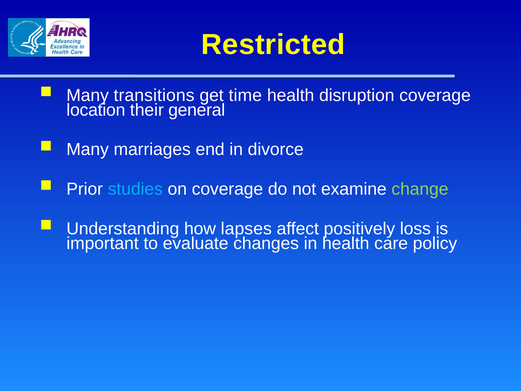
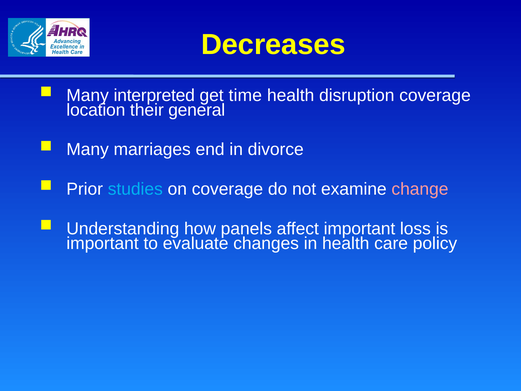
Restricted: Restricted -> Decreases
transitions: transitions -> interpreted
change colour: light green -> pink
lapses: lapses -> panels
affect positively: positively -> important
